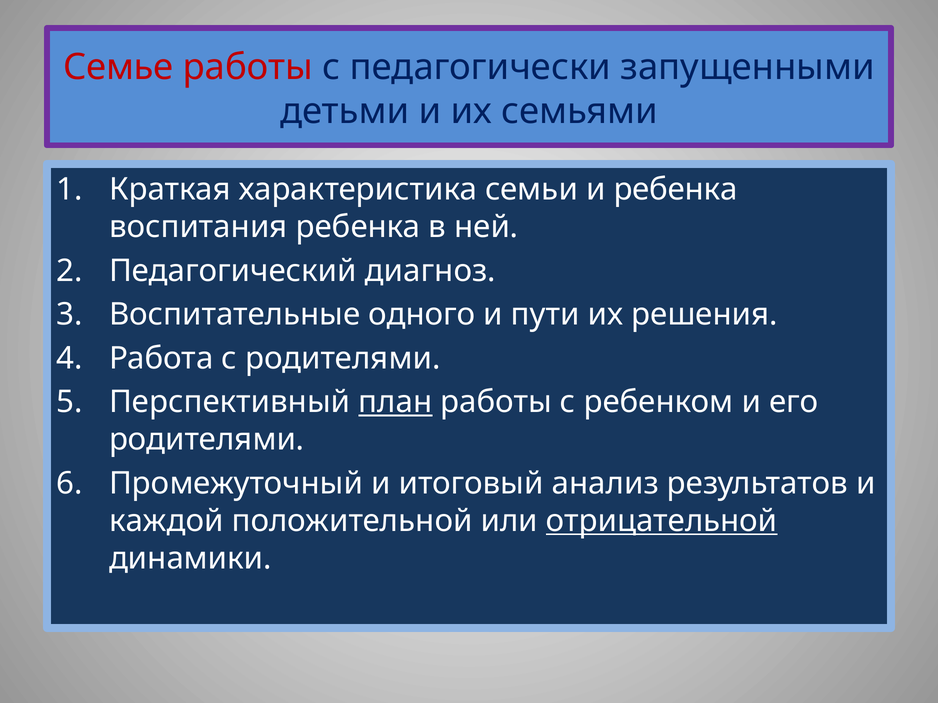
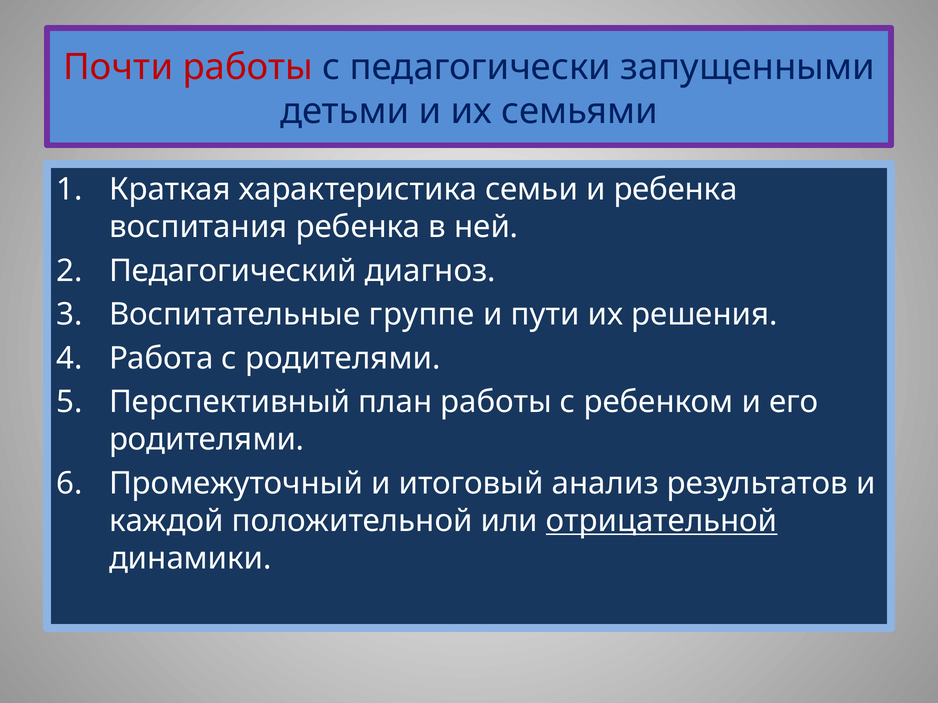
Семье: Семье -> Почти
одного: одного -> группе
план underline: present -> none
